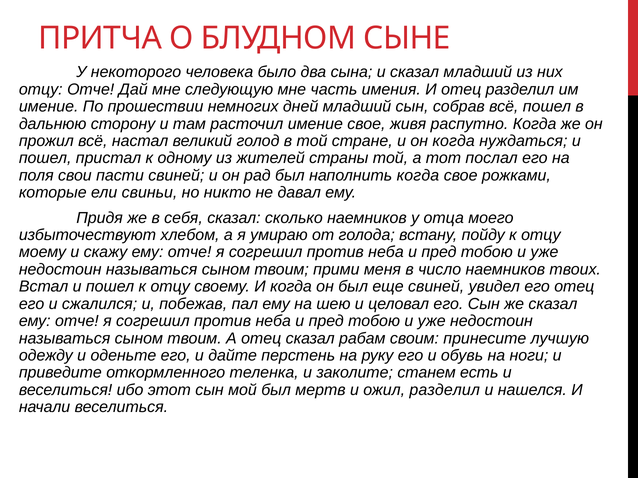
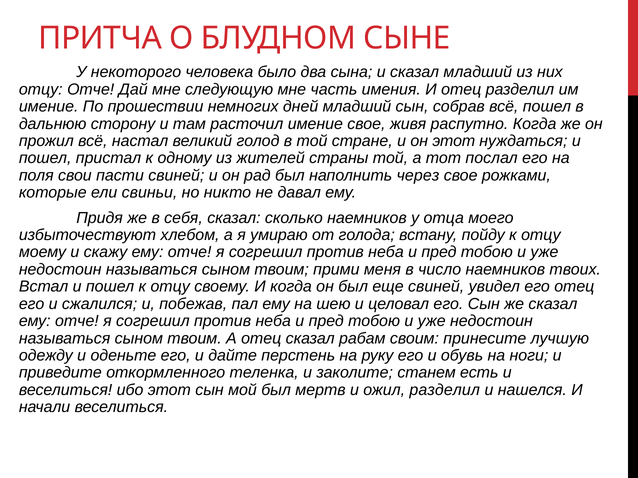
он когда: когда -> этот
наполнить когда: когда -> через
